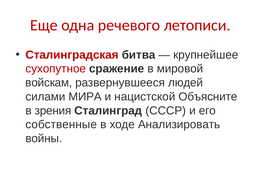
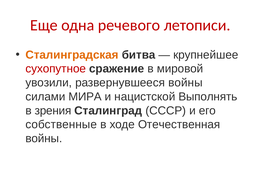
Сталинградская colour: red -> orange
войскам: войскам -> увозили
развернувшееся людей: людей -> войны
Объясните: Объясните -> Выполнять
Анализировать: Анализировать -> Отечественная
